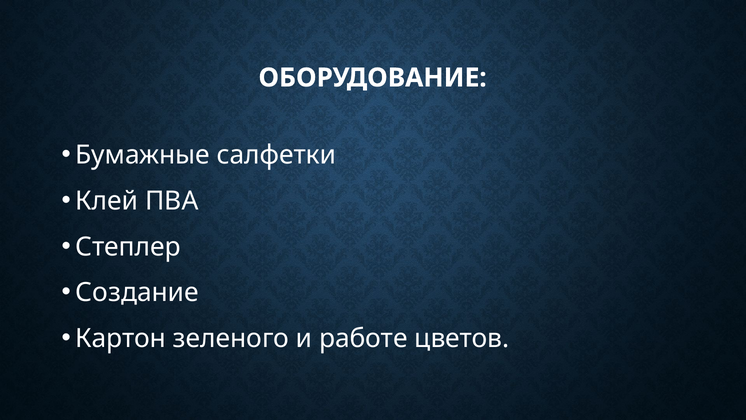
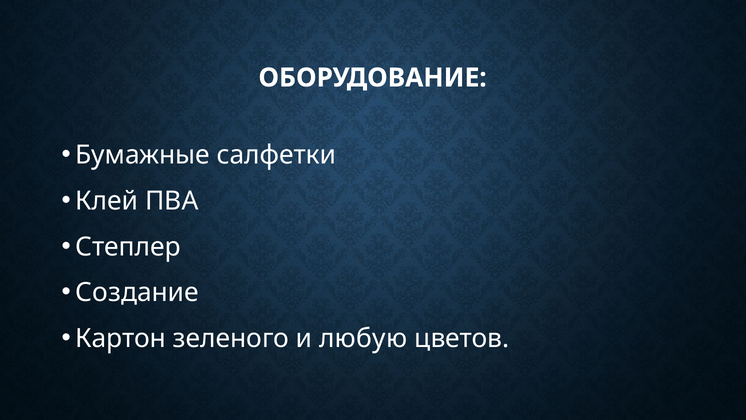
работе: работе -> любую
